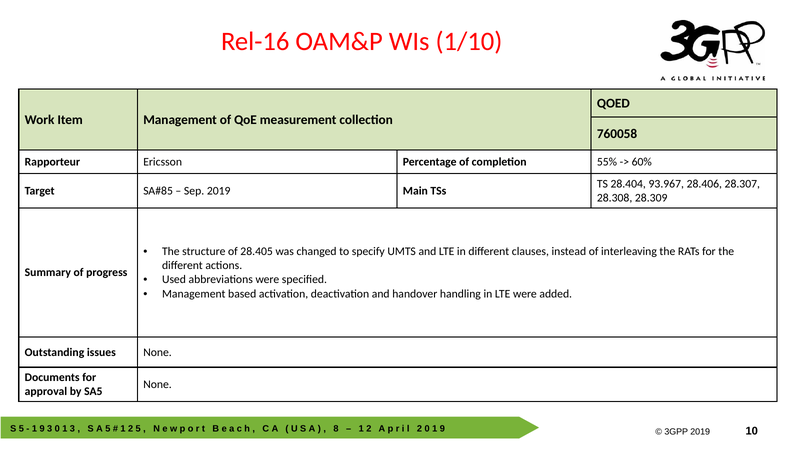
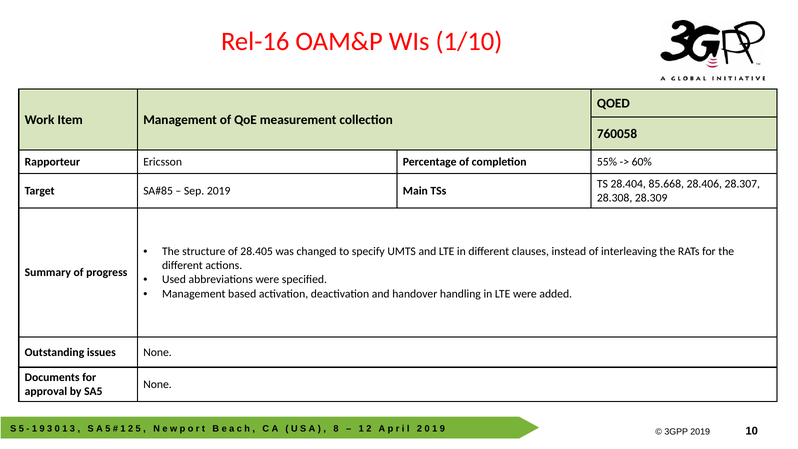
93.967: 93.967 -> 85.668
